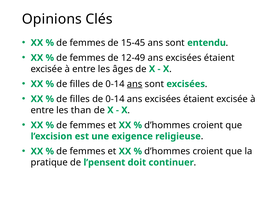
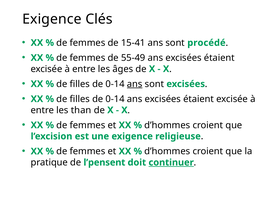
Opinions at (52, 19): Opinions -> Exigence
15-45: 15-45 -> 15-41
entendu: entendu -> procédé
12-49: 12-49 -> 55-49
continuer underline: none -> present
